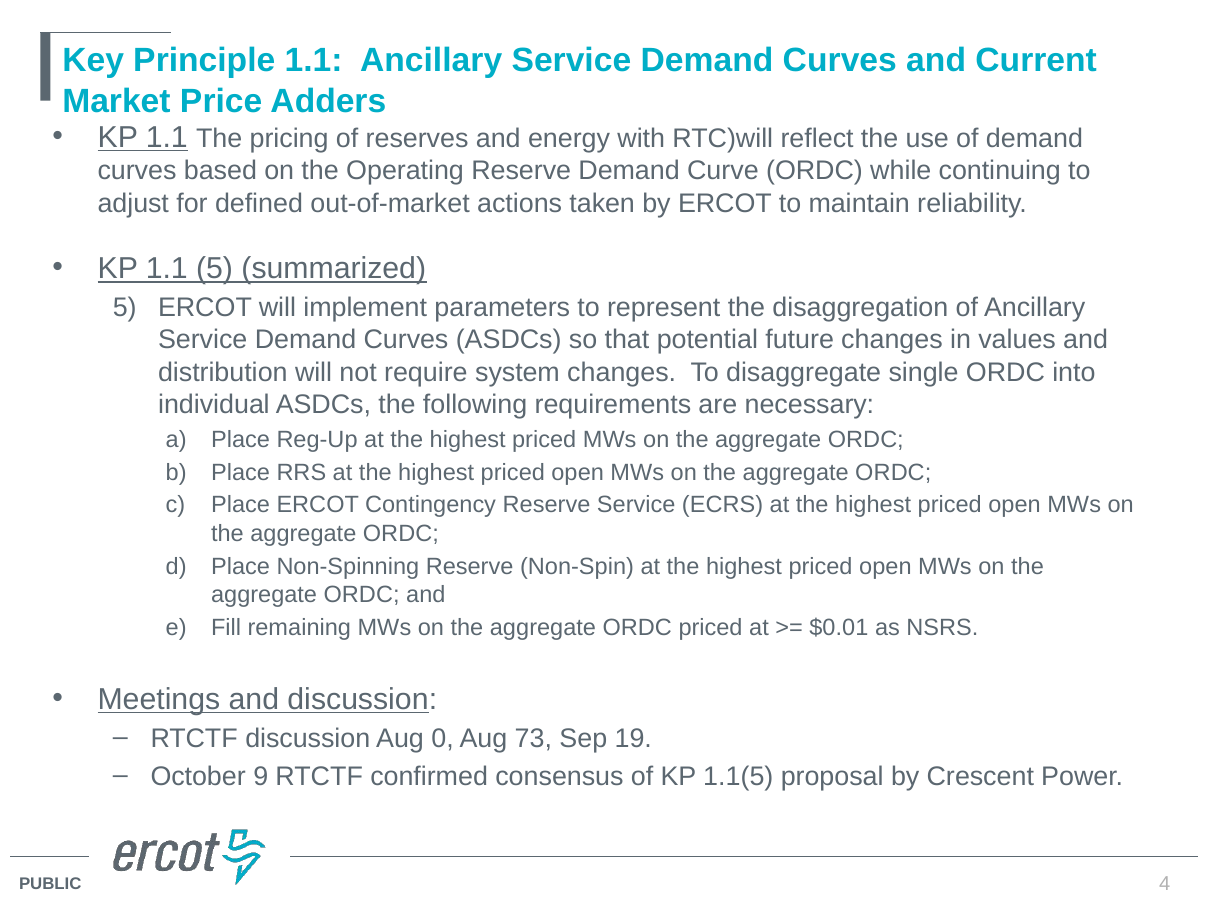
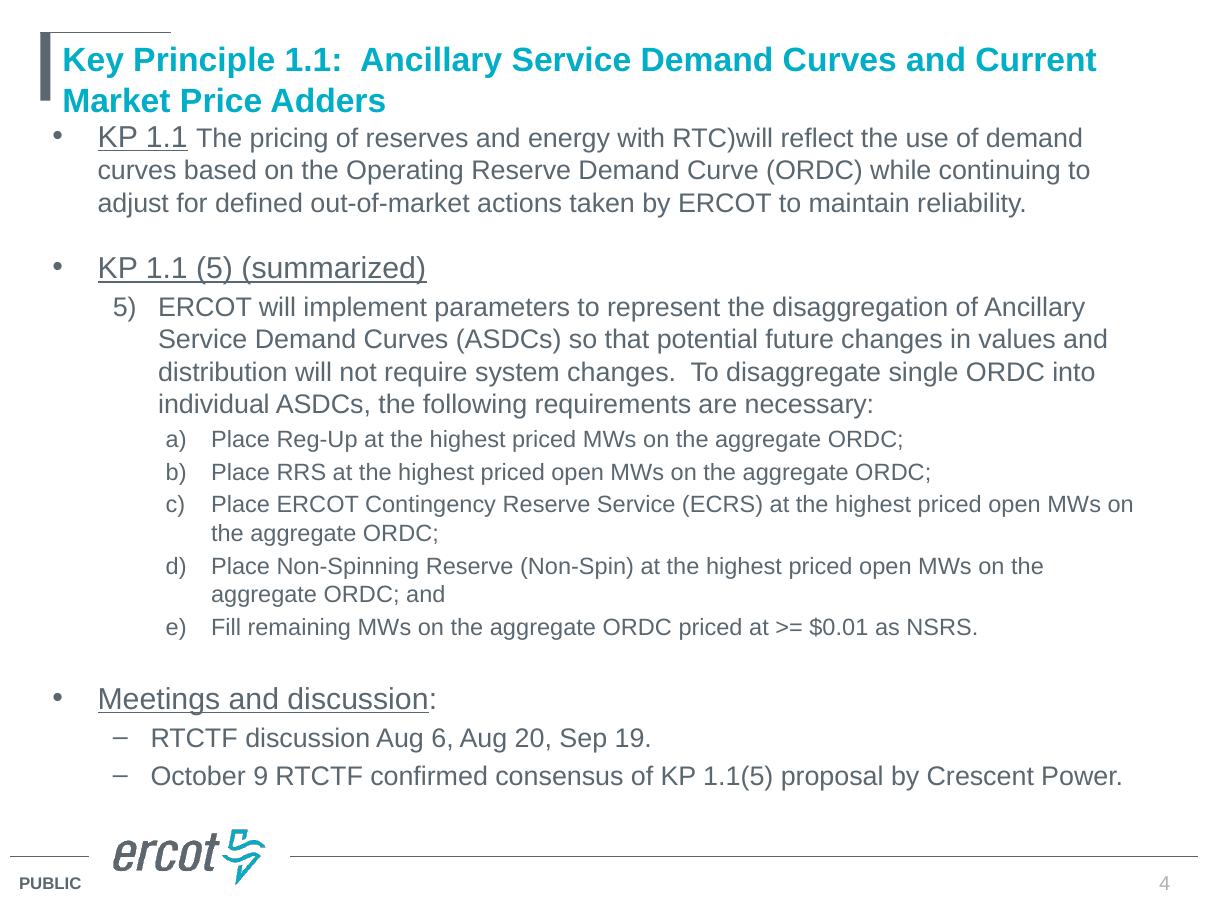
0: 0 -> 6
73: 73 -> 20
